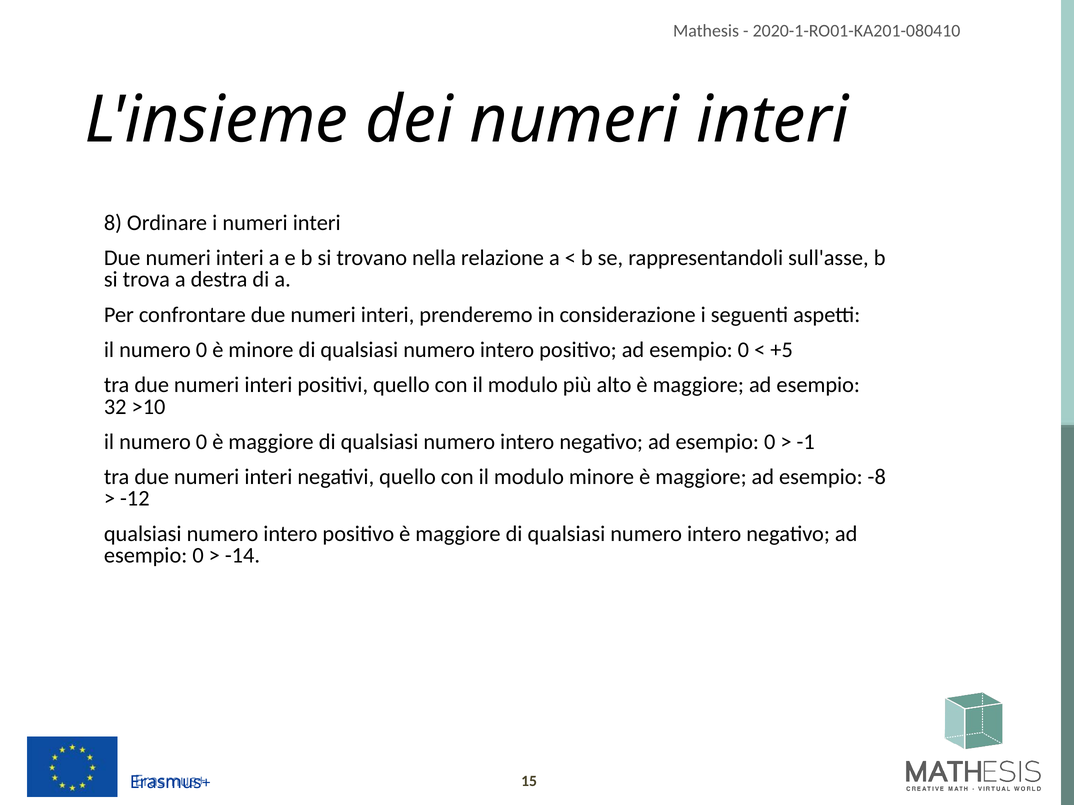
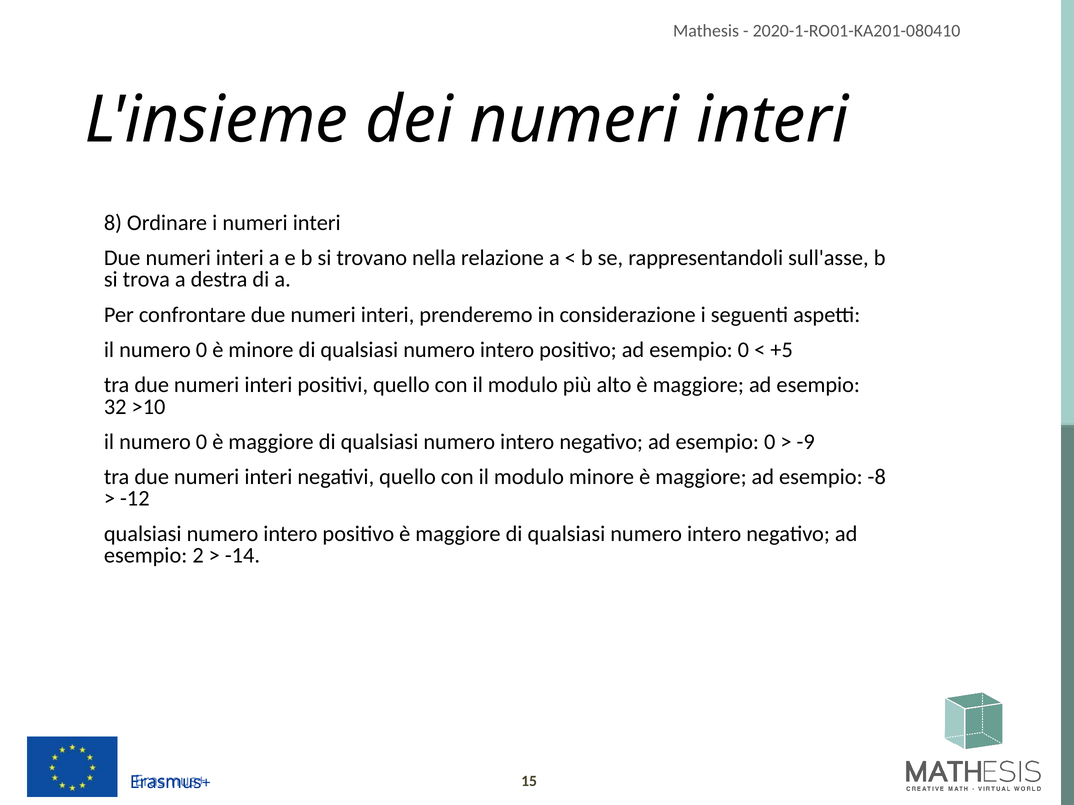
-1: -1 -> -9
0 at (198, 556): 0 -> 2
